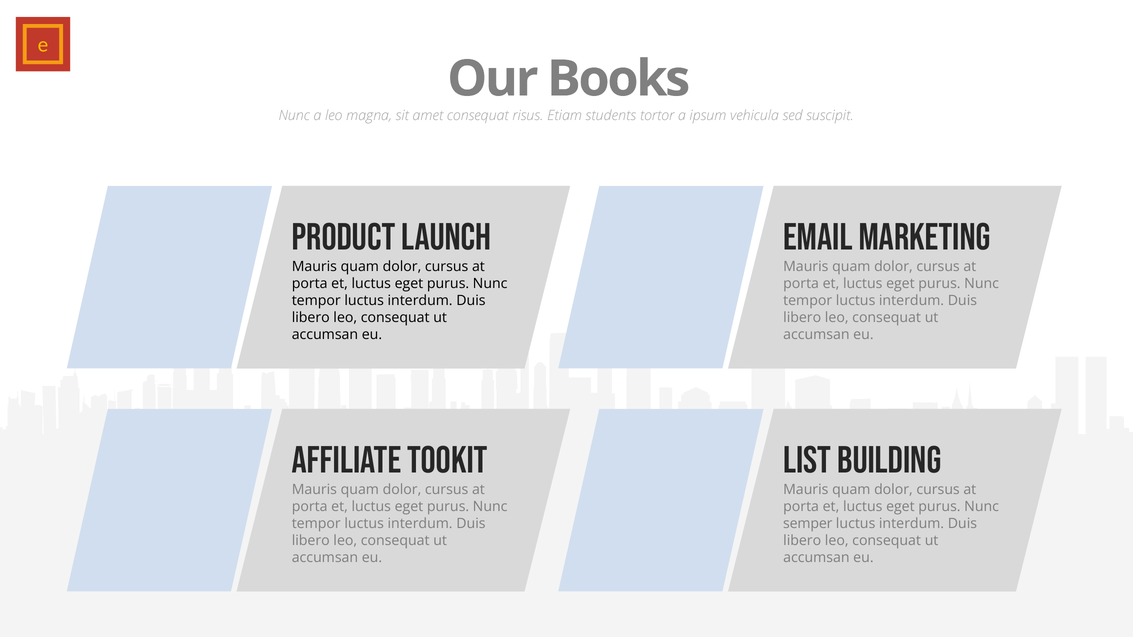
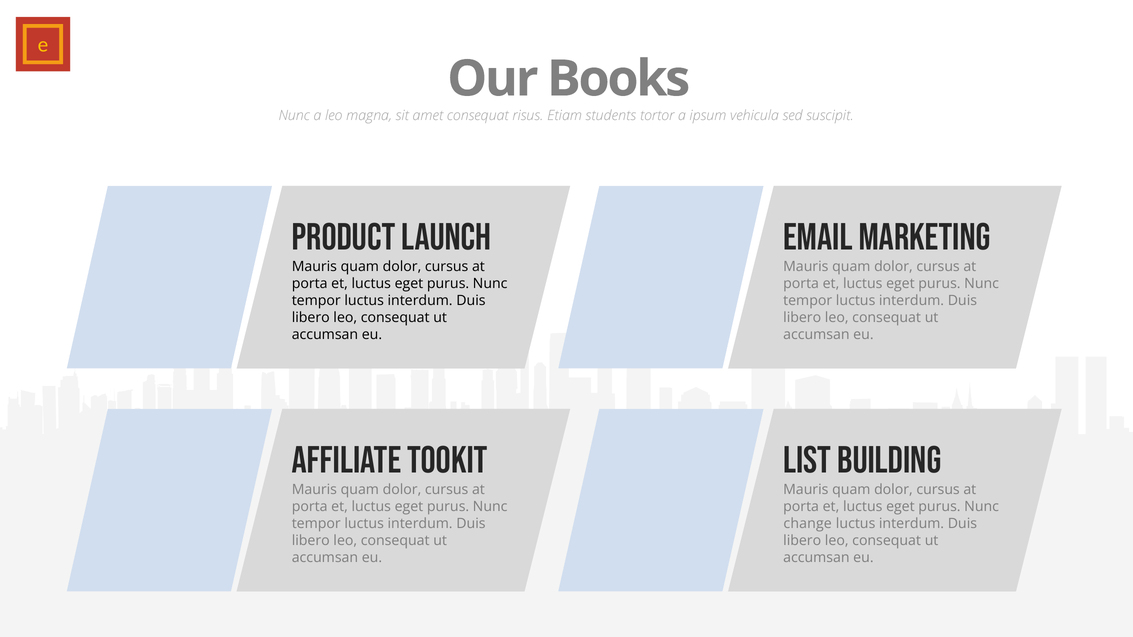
semper: semper -> change
